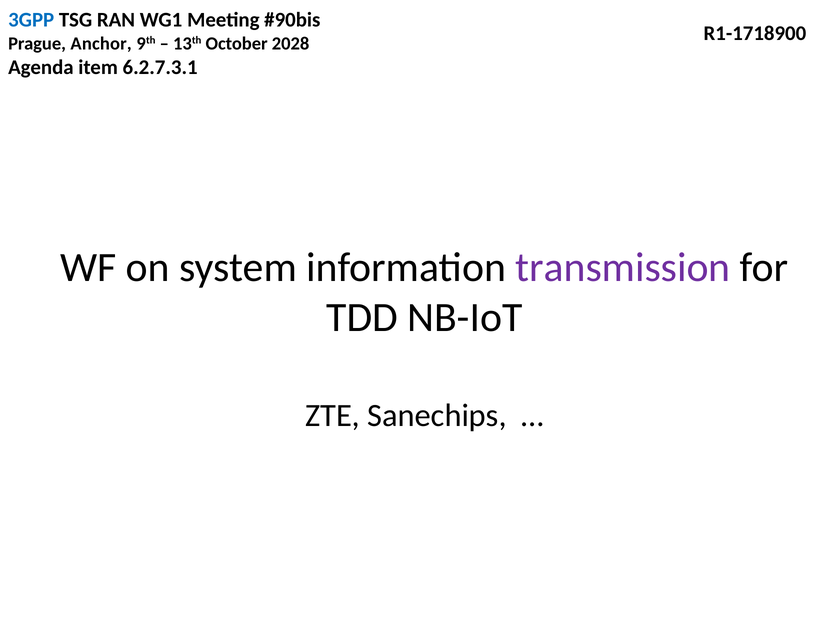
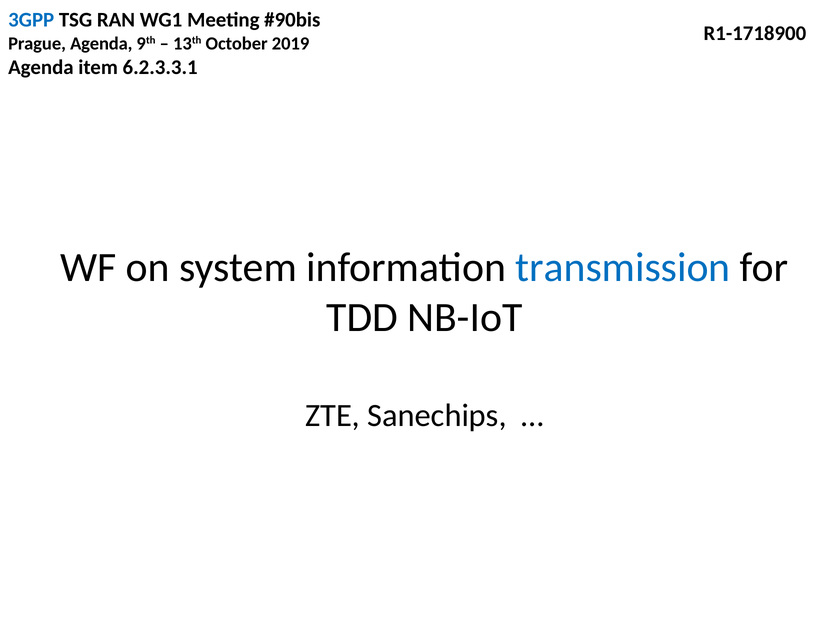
Prague Anchor: Anchor -> Agenda
2028: 2028 -> 2019
6.2.7.3.1: 6.2.7.3.1 -> 6.2.3.3.1
transmission colour: purple -> blue
